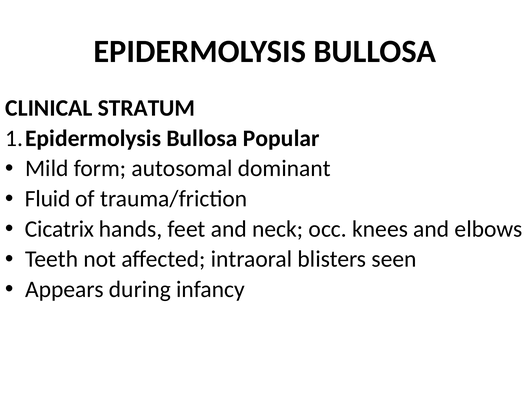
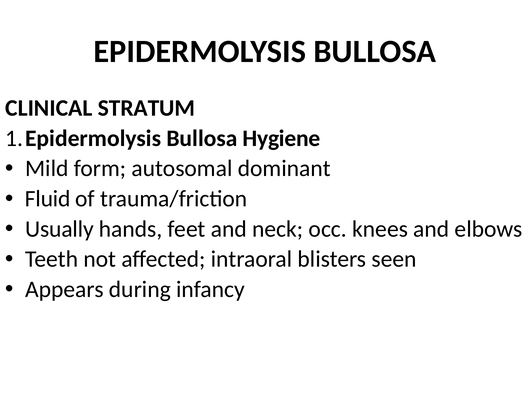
Popular: Popular -> Hygiene
Cicatrix: Cicatrix -> Usually
